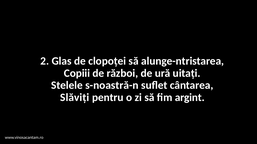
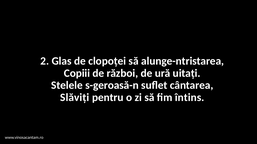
s-noastră-n: s-noastră-n -> s-geroasă-n
argint: argint -> întins
